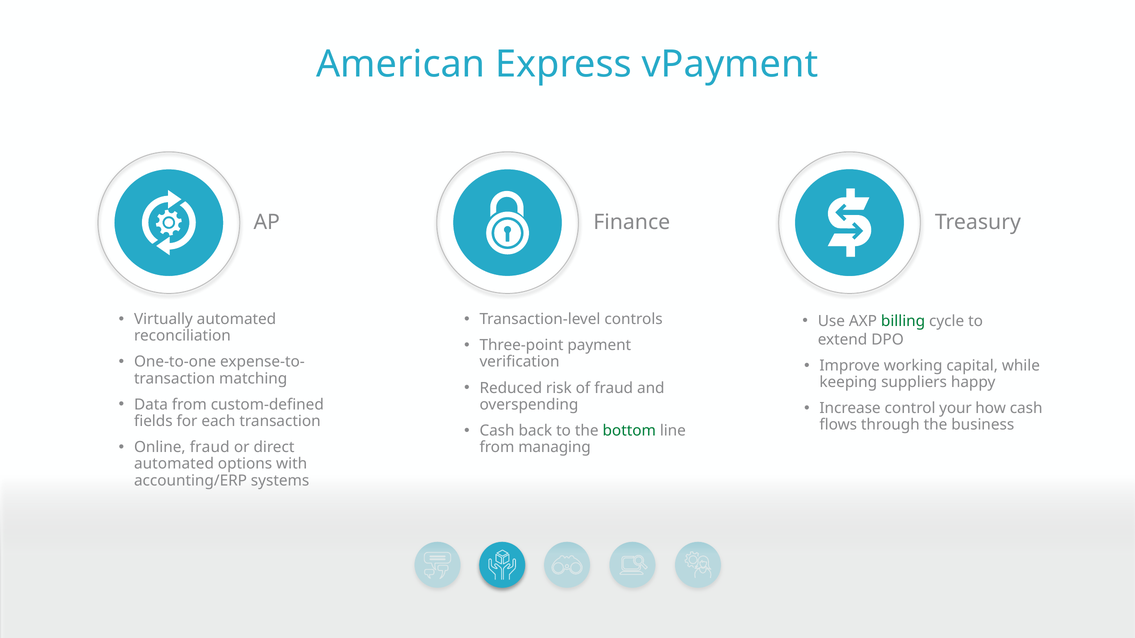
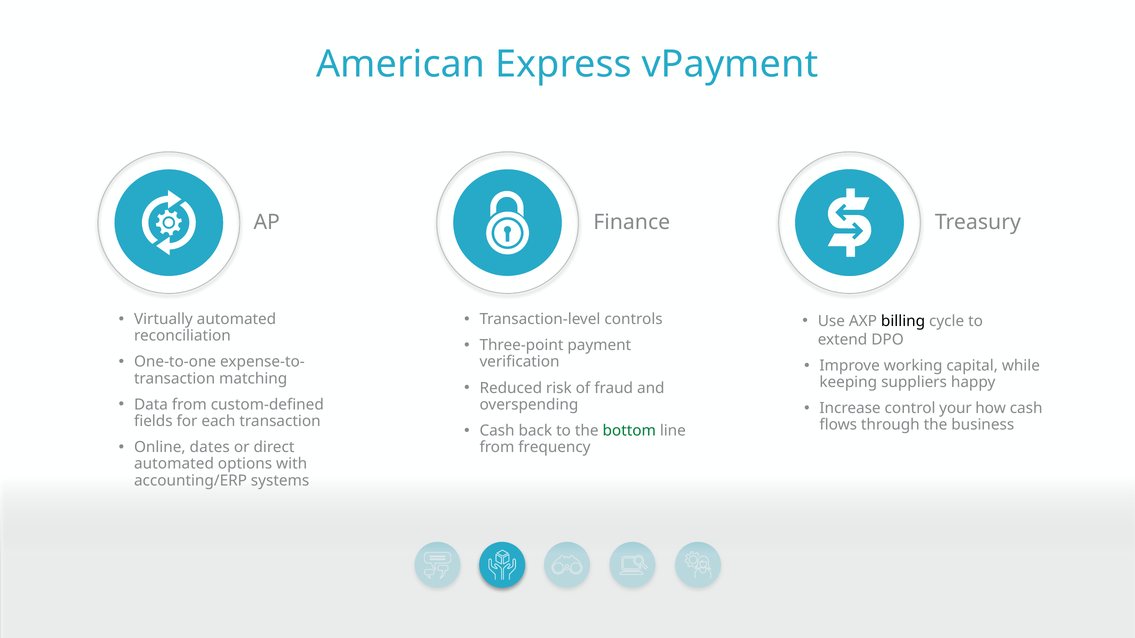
billing colour: green -> black
Online fraud: fraud -> dates
managing: managing -> frequency
